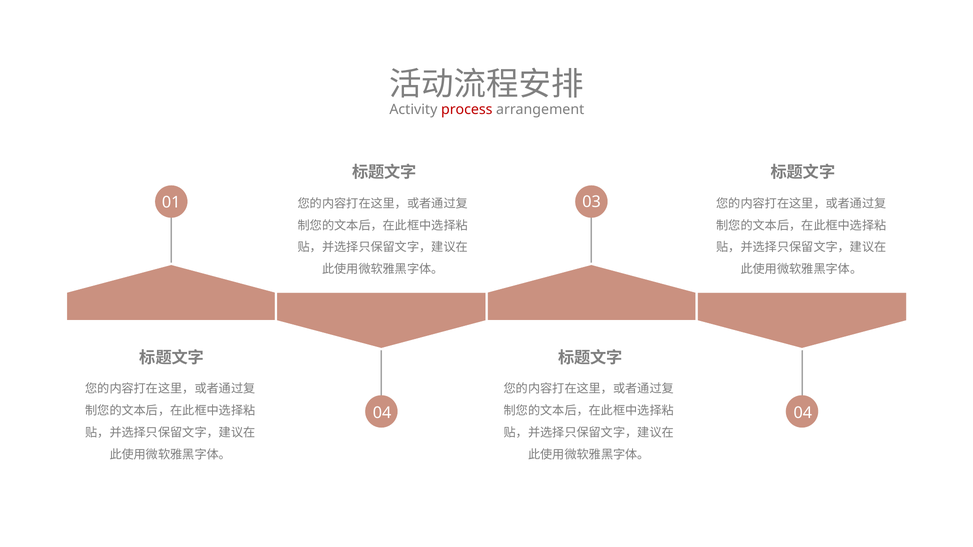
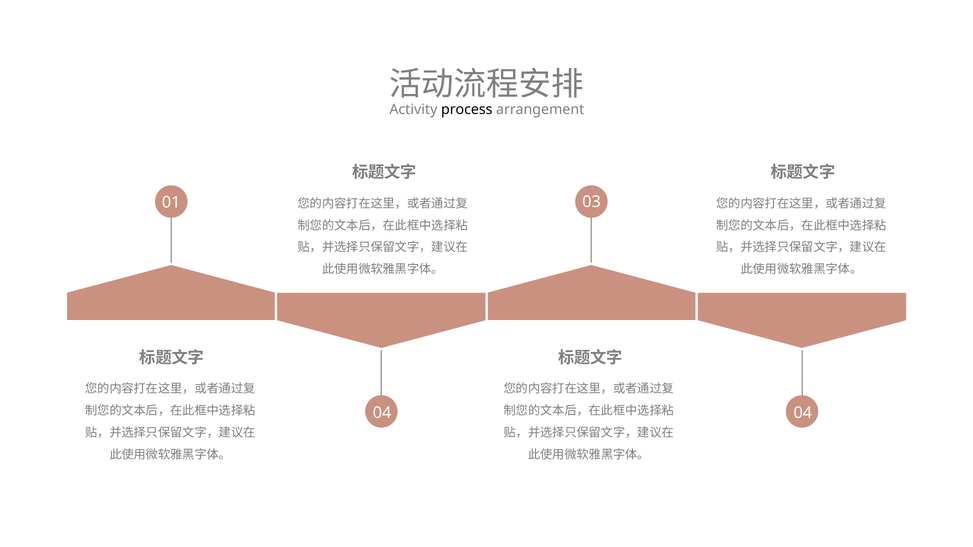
process colour: red -> black
